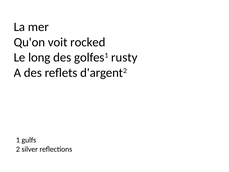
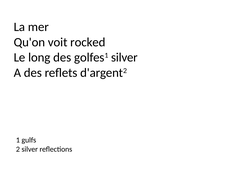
golfes1 rusty: rusty -> silver
